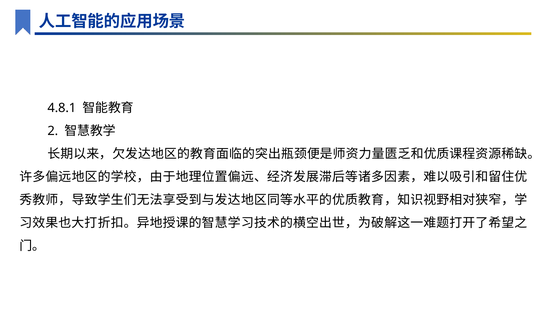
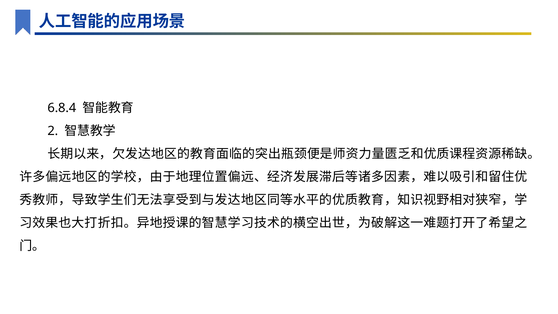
4.8.1: 4.8.1 -> 6.8.4
